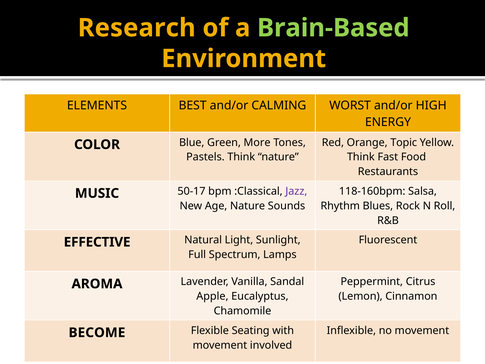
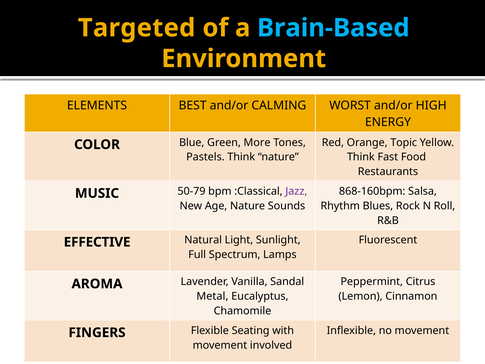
Research: Research -> Targeted
Brain-Based colour: light green -> light blue
118-160bpm: 118-160bpm -> 868-160bpm
50-17: 50-17 -> 50-79
Apple: Apple -> Metal
BECOME: BECOME -> FINGERS
